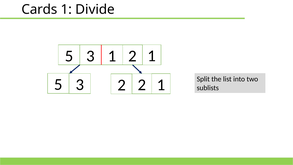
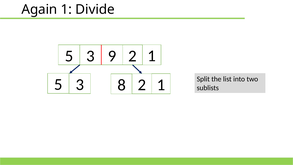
Cards: Cards -> Again
3 1: 1 -> 9
3 2: 2 -> 8
